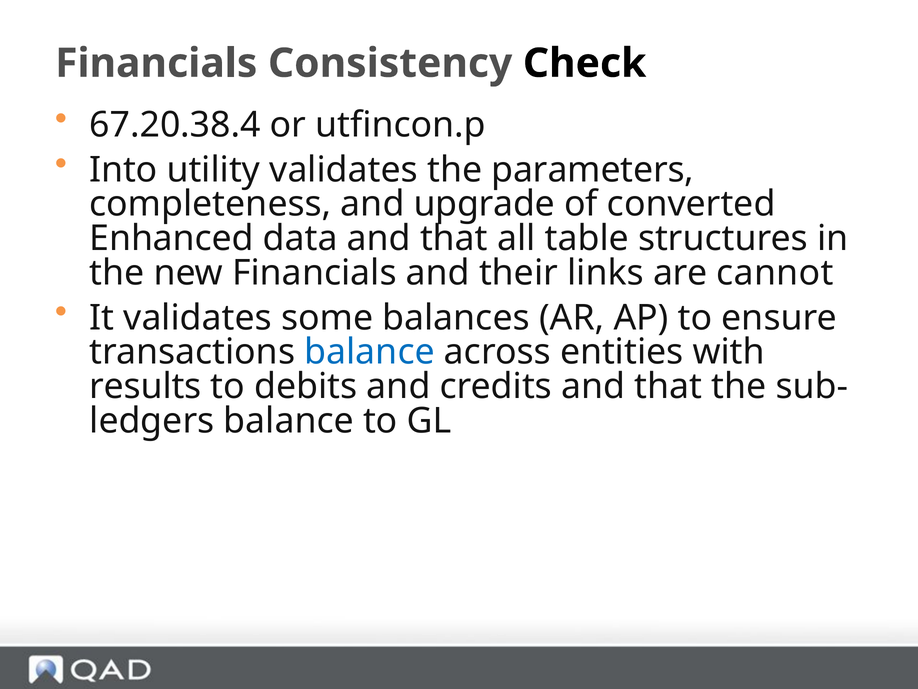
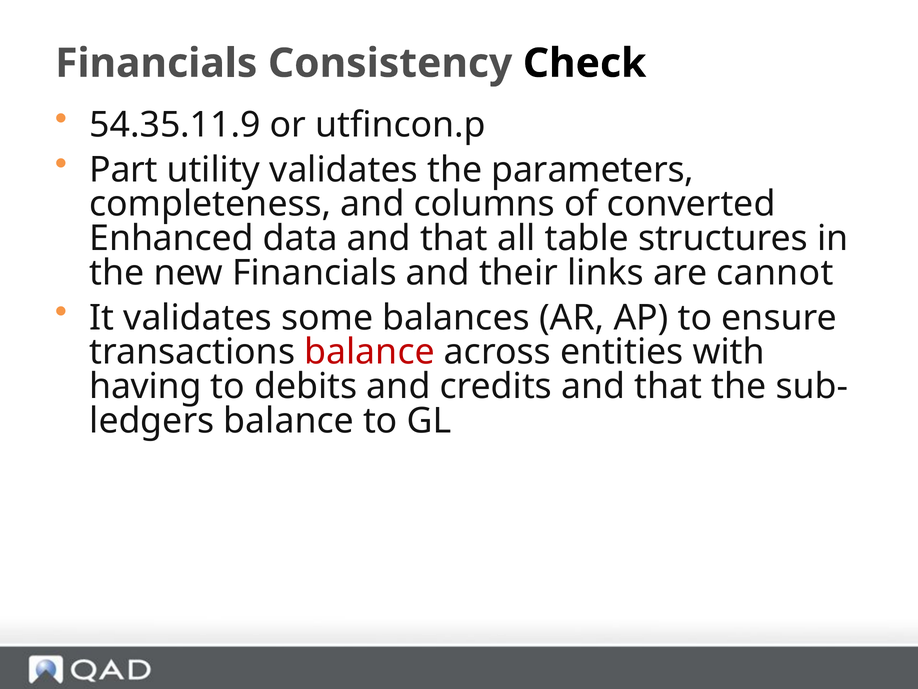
67.20.38.4: 67.20.38.4 -> 54.35.11.9
Into: Into -> Part
upgrade: upgrade -> columns
balance at (370, 352) colour: blue -> red
results: results -> having
